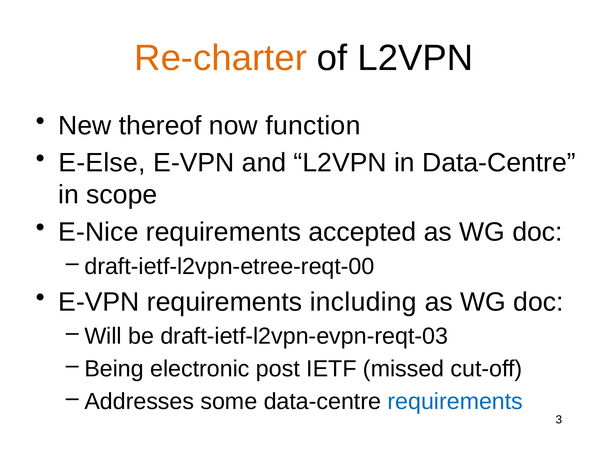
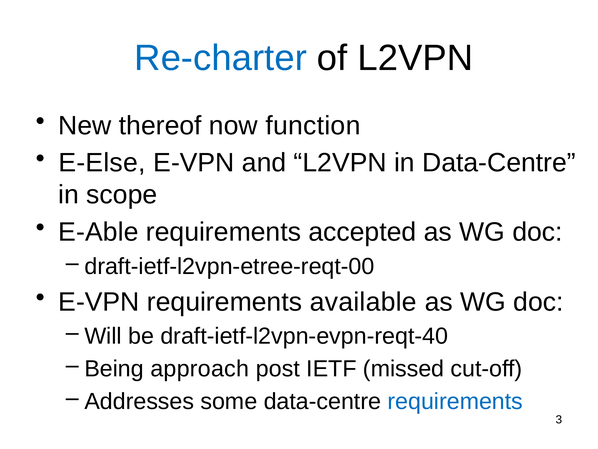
Re-charter colour: orange -> blue
E-Nice: E-Nice -> E-Able
including: including -> available
draft-ietf-l2vpn-evpn-reqt-03: draft-ietf-l2vpn-evpn-reqt-03 -> draft-ietf-l2vpn-evpn-reqt-40
electronic: electronic -> approach
